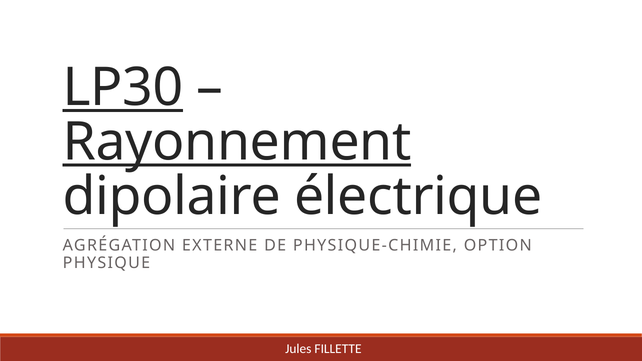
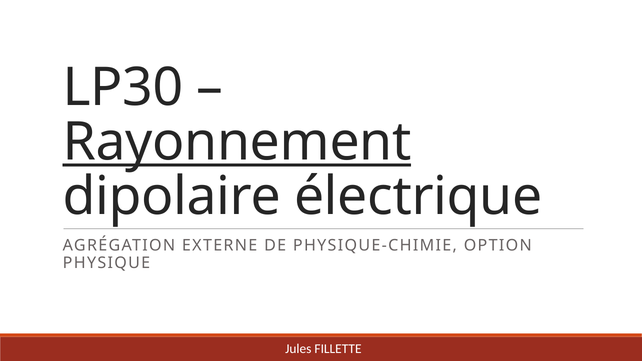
LP30 underline: present -> none
